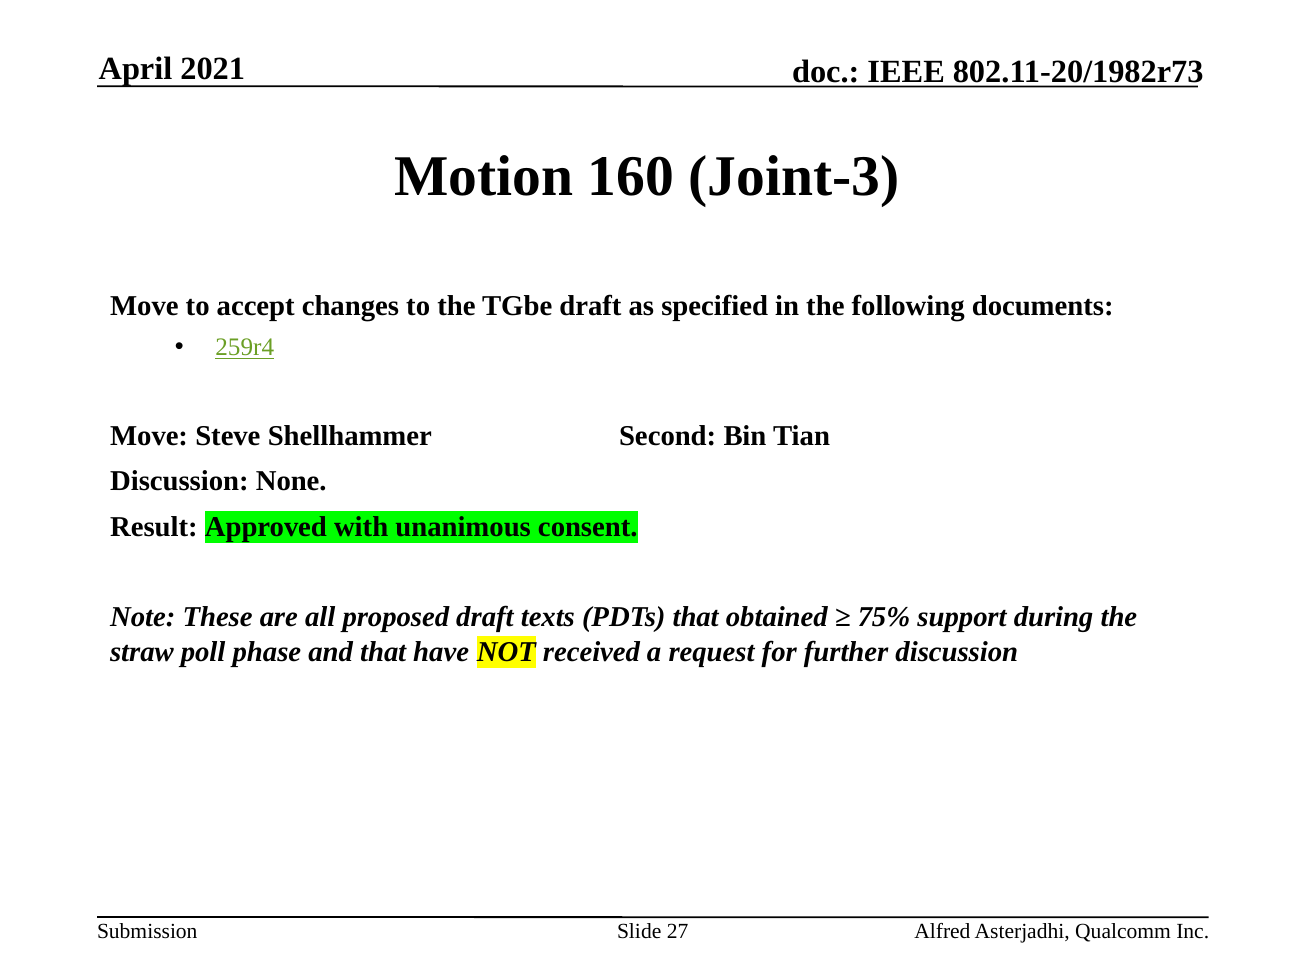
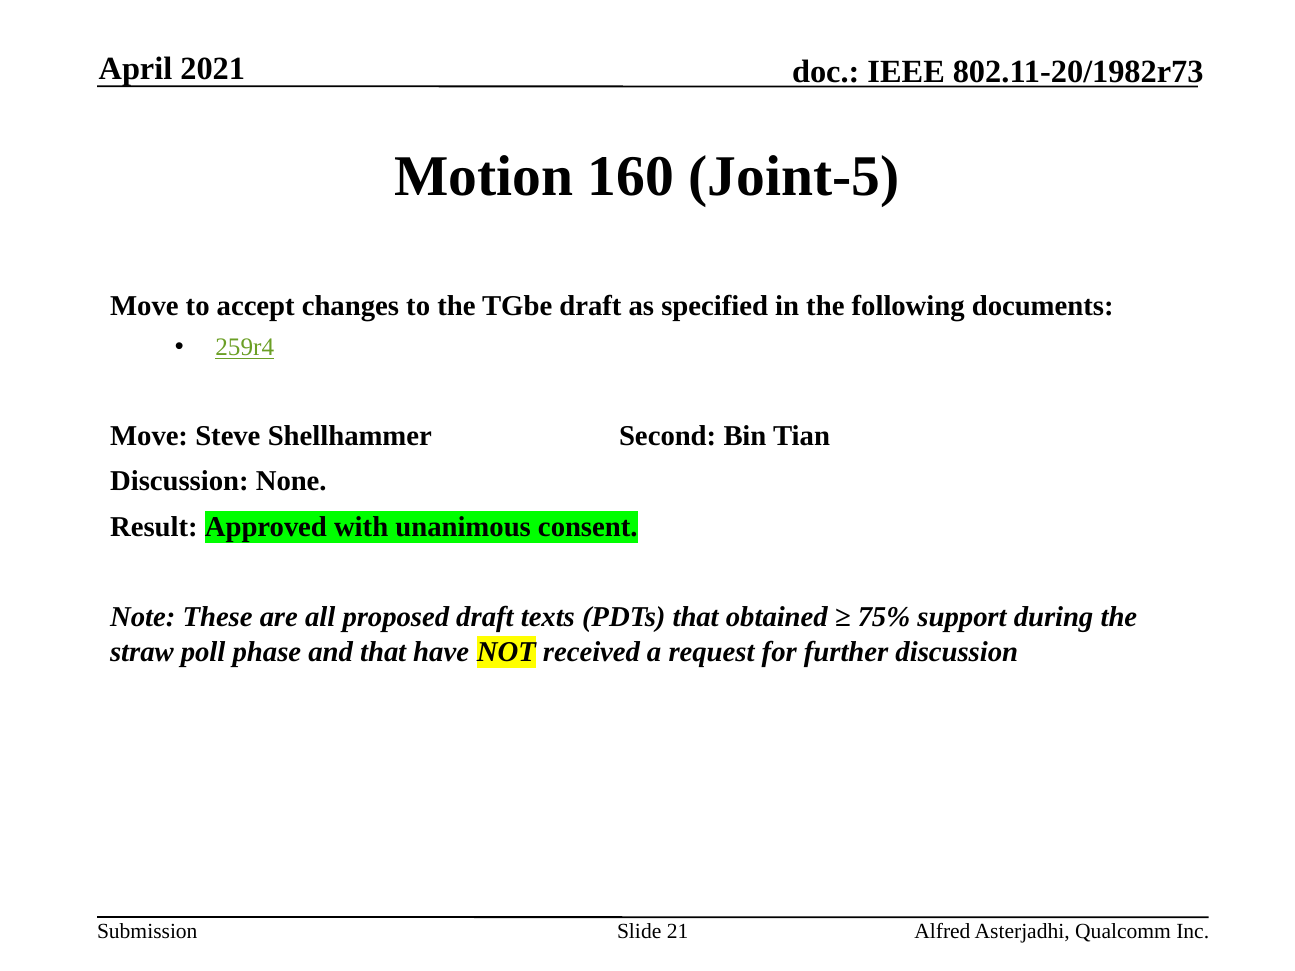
Joint-3: Joint-3 -> Joint-5
27: 27 -> 21
